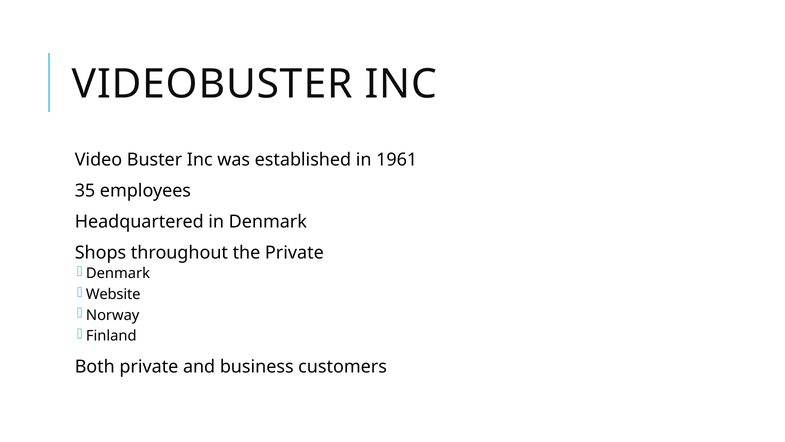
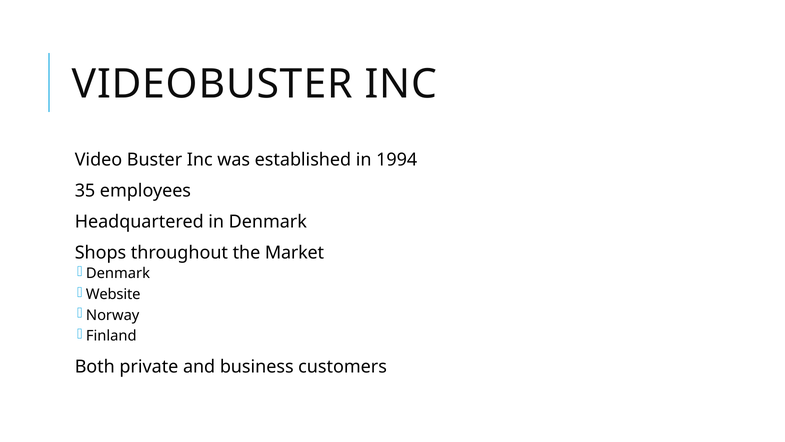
1961: 1961 -> 1994
the Private: Private -> Market
